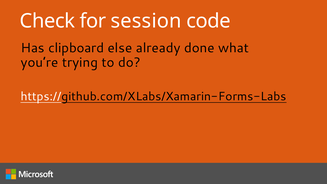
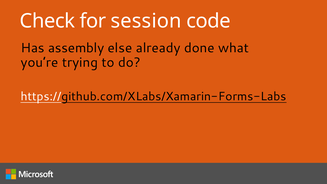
clipboard: clipboard -> assembly
